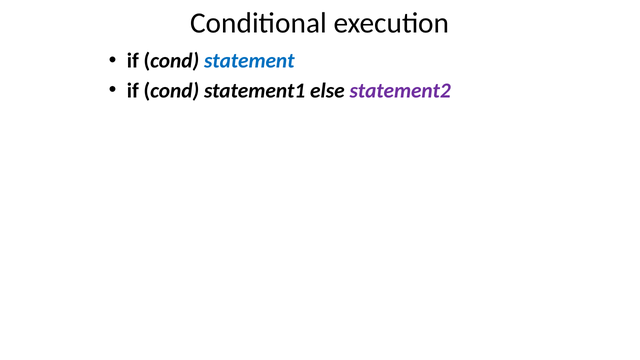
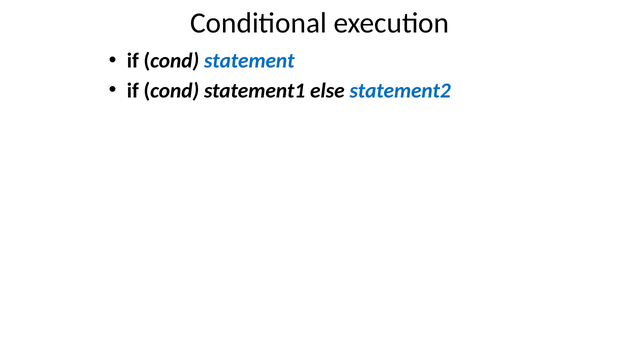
statement2 colour: purple -> blue
